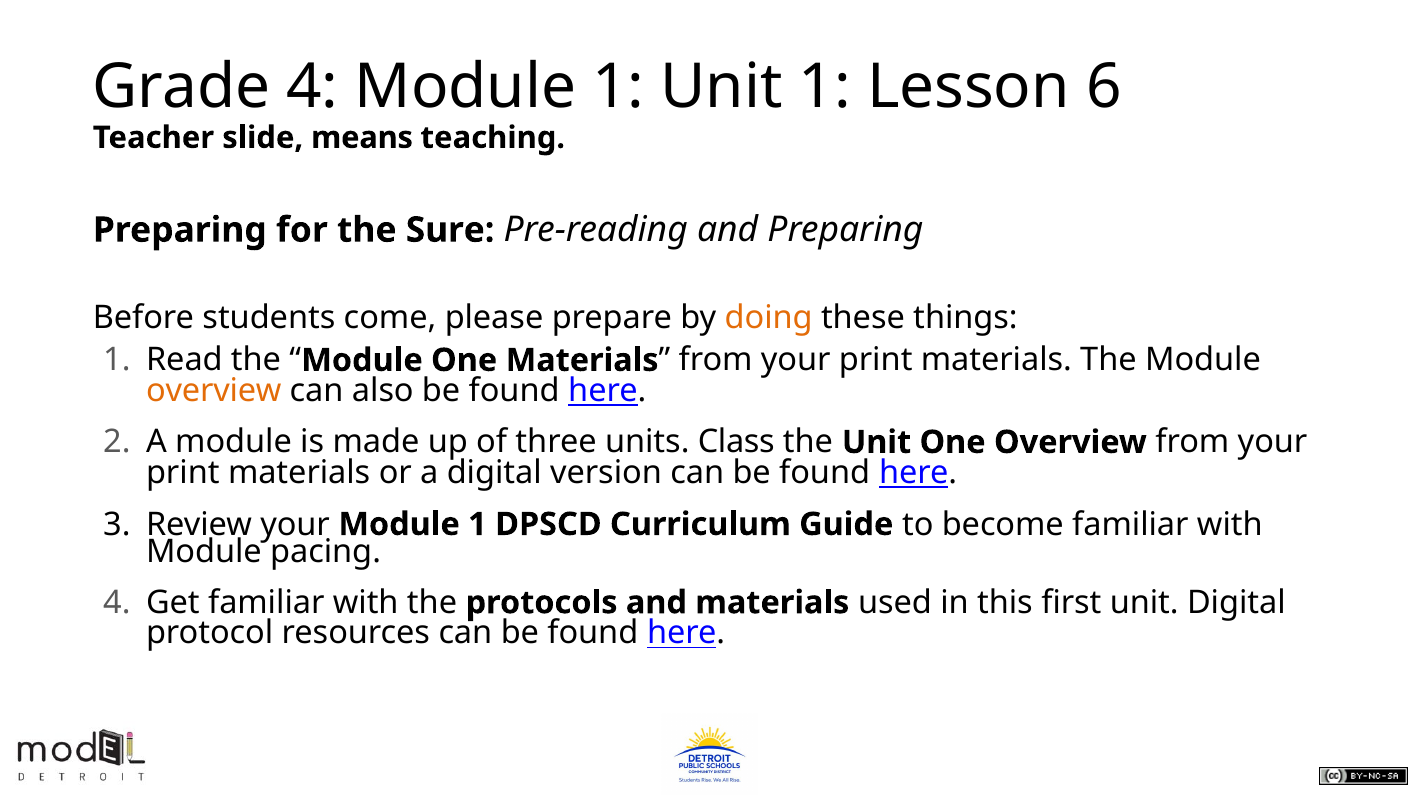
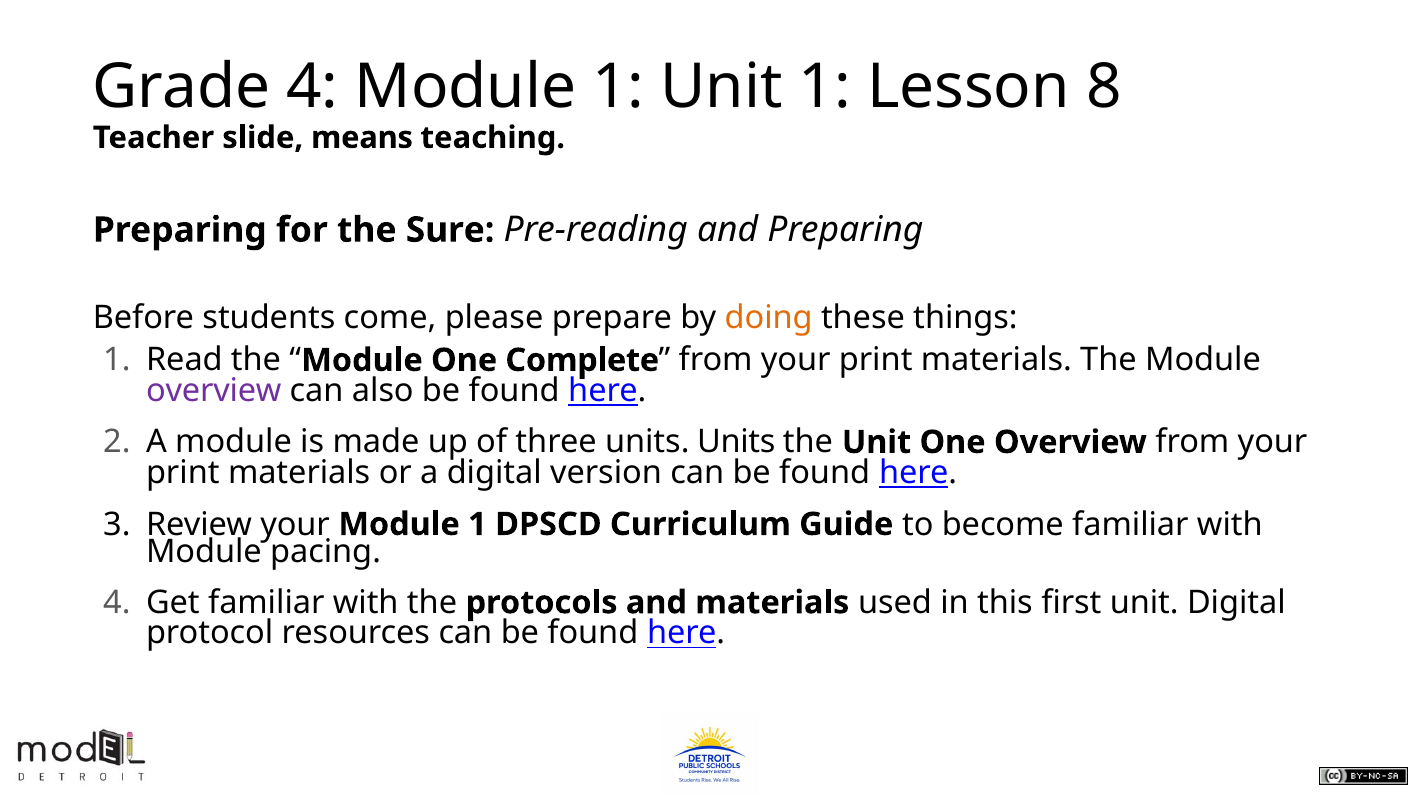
6: 6 -> 8
One Materials: Materials -> Complete
overview at (214, 391) colour: orange -> purple
units Class: Class -> Units
